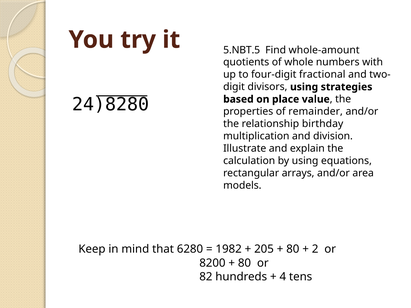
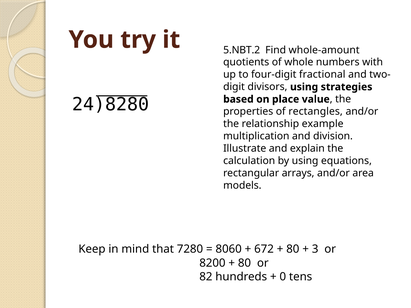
5.NBT.5: 5.NBT.5 -> 5.NBT.2
remainder: remainder -> rectangles
birthday: birthday -> example
6280: 6280 -> 7280
1982: 1982 -> 8060
205: 205 -> 672
2: 2 -> 3
4: 4 -> 0
